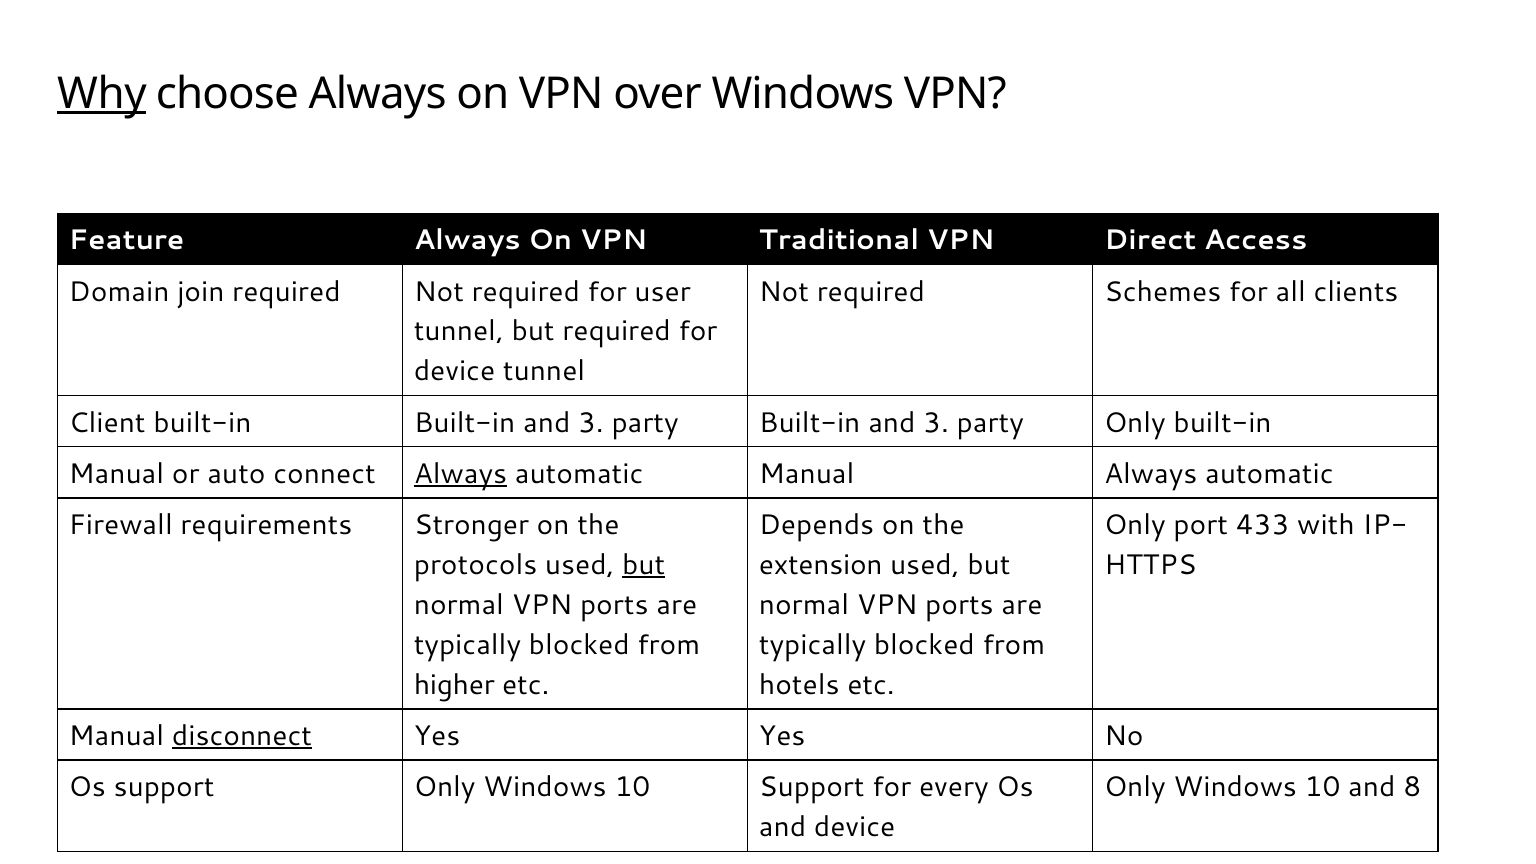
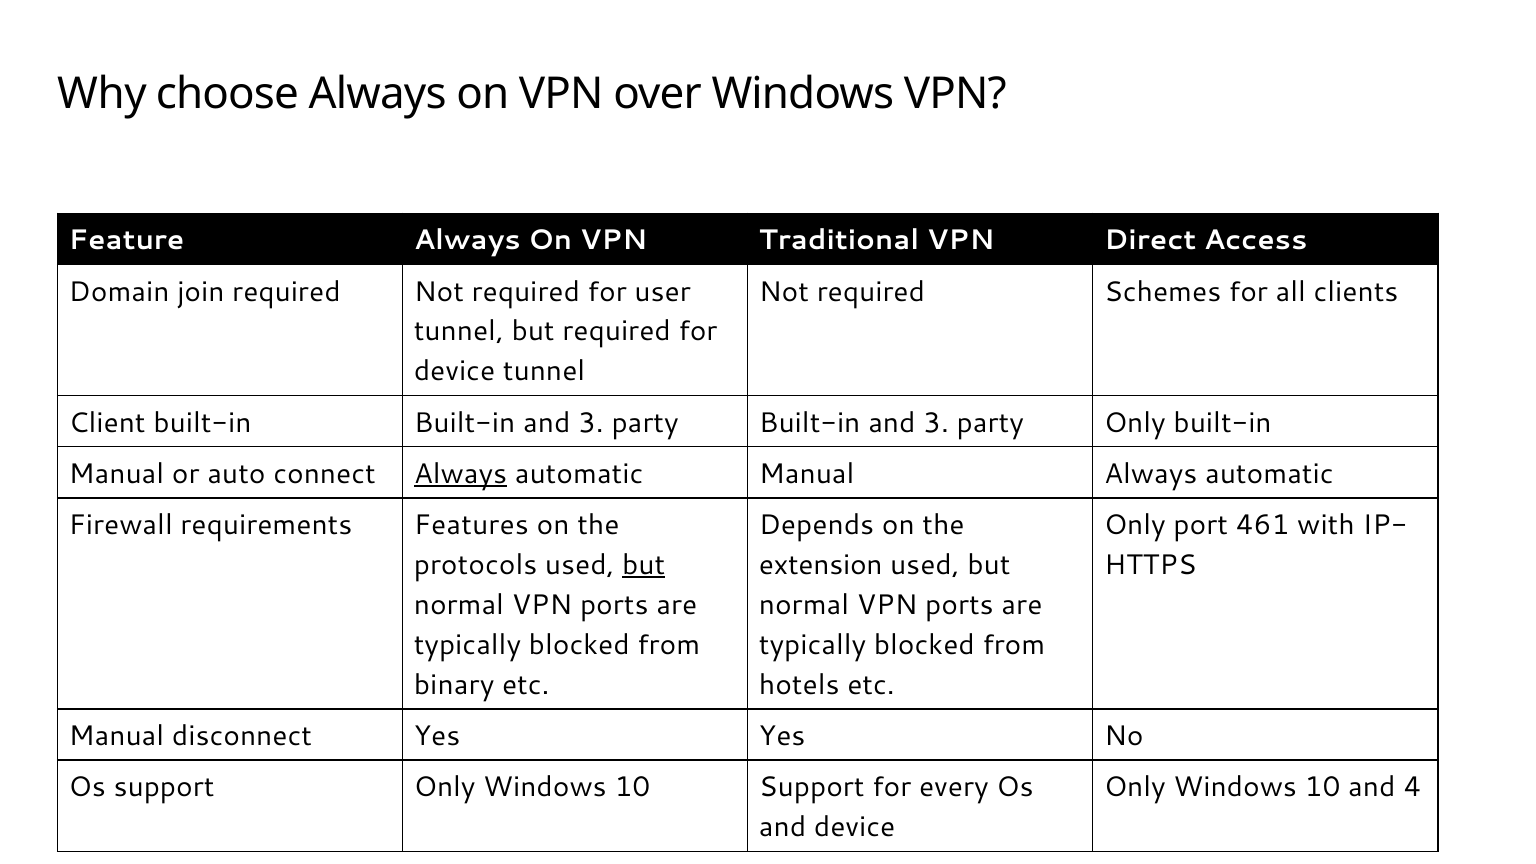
Why underline: present -> none
Stronger: Stronger -> Features
433: 433 -> 461
higher: higher -> binary
disconnect underline: present -> none
8: 8 -> 4
